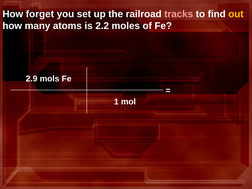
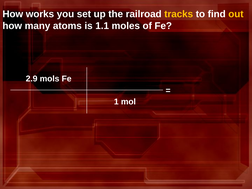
forget: forget -> works
tracks colour: pink -> yellow
2.2: 2.2 -> 1.1
